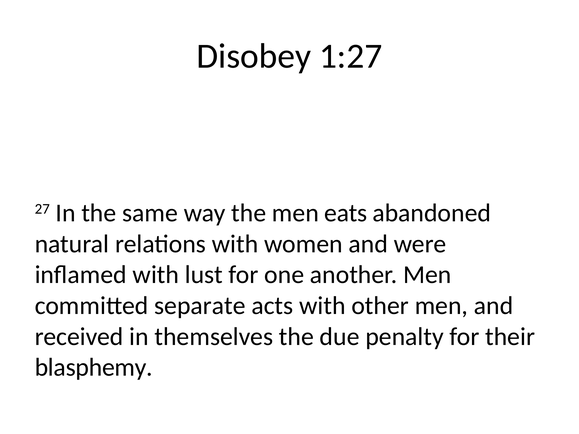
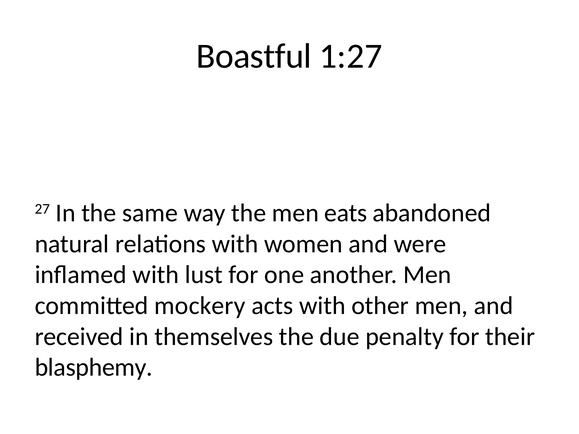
Disobey: Disobey -> Boastful
separate: separate -> mockery
